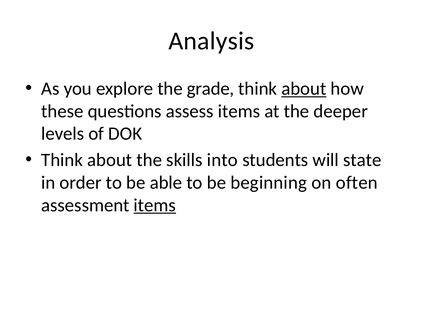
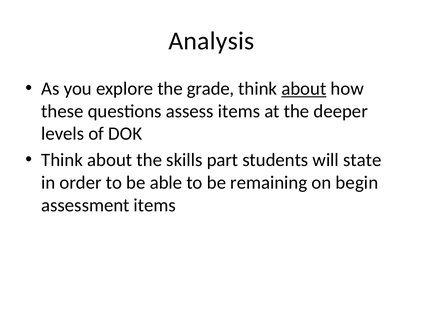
into: into -> part
beginning: beginning -> remaining
often: often -> begin
items at (155, 205) underline: present -> none
